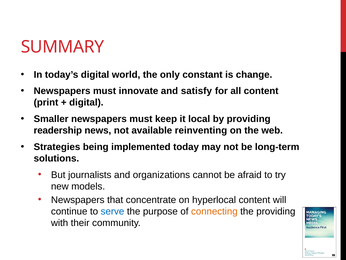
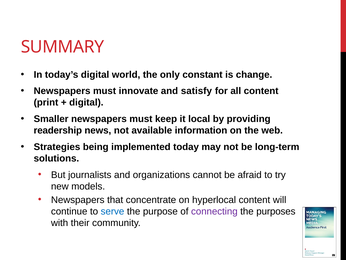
reinventing: reinventing -> information
connecting colour: orange -> purple
the providing: providing -> purposes
